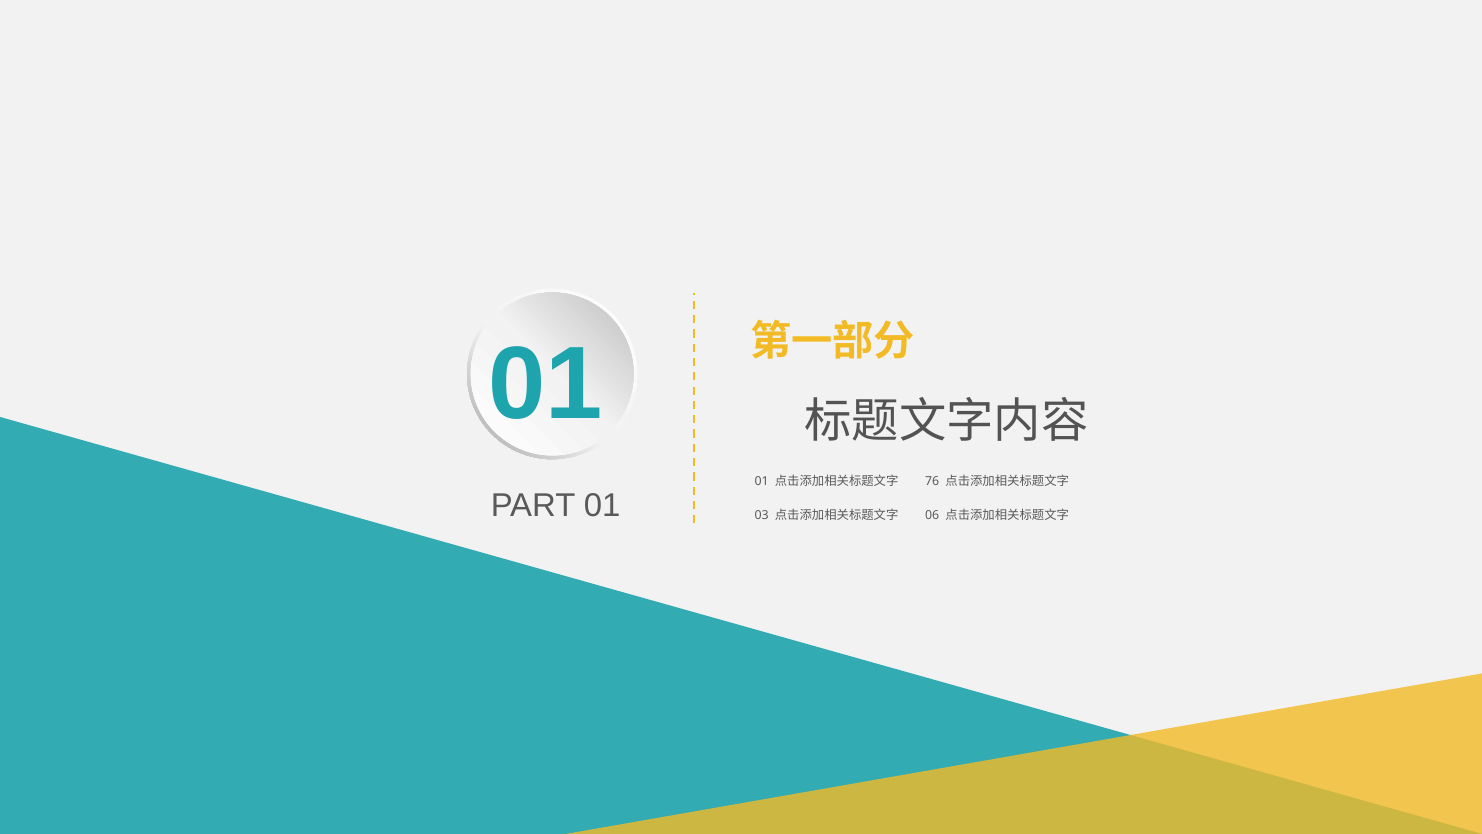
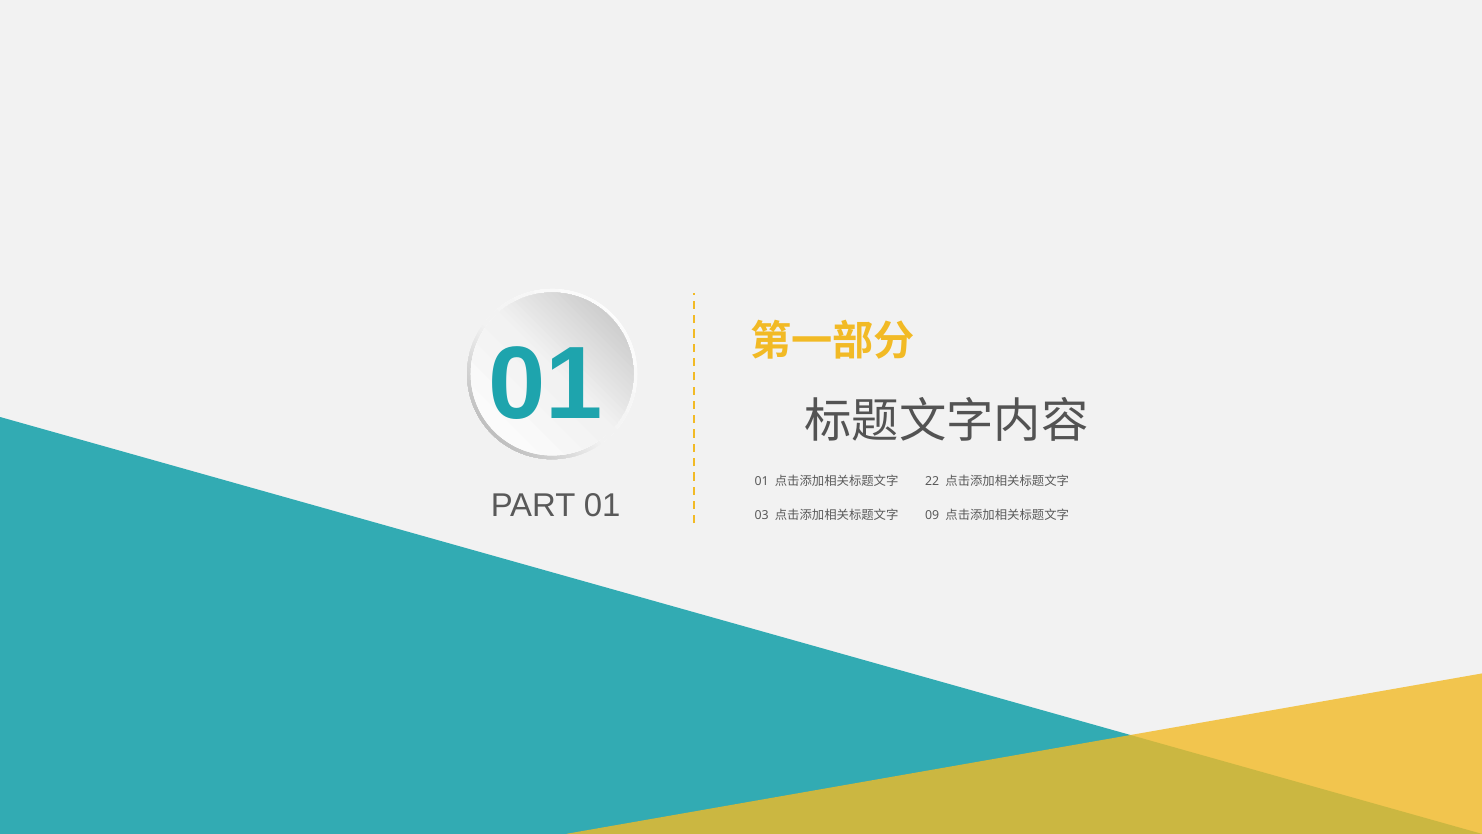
76: 76 -> 22
06: 06 -> 09
